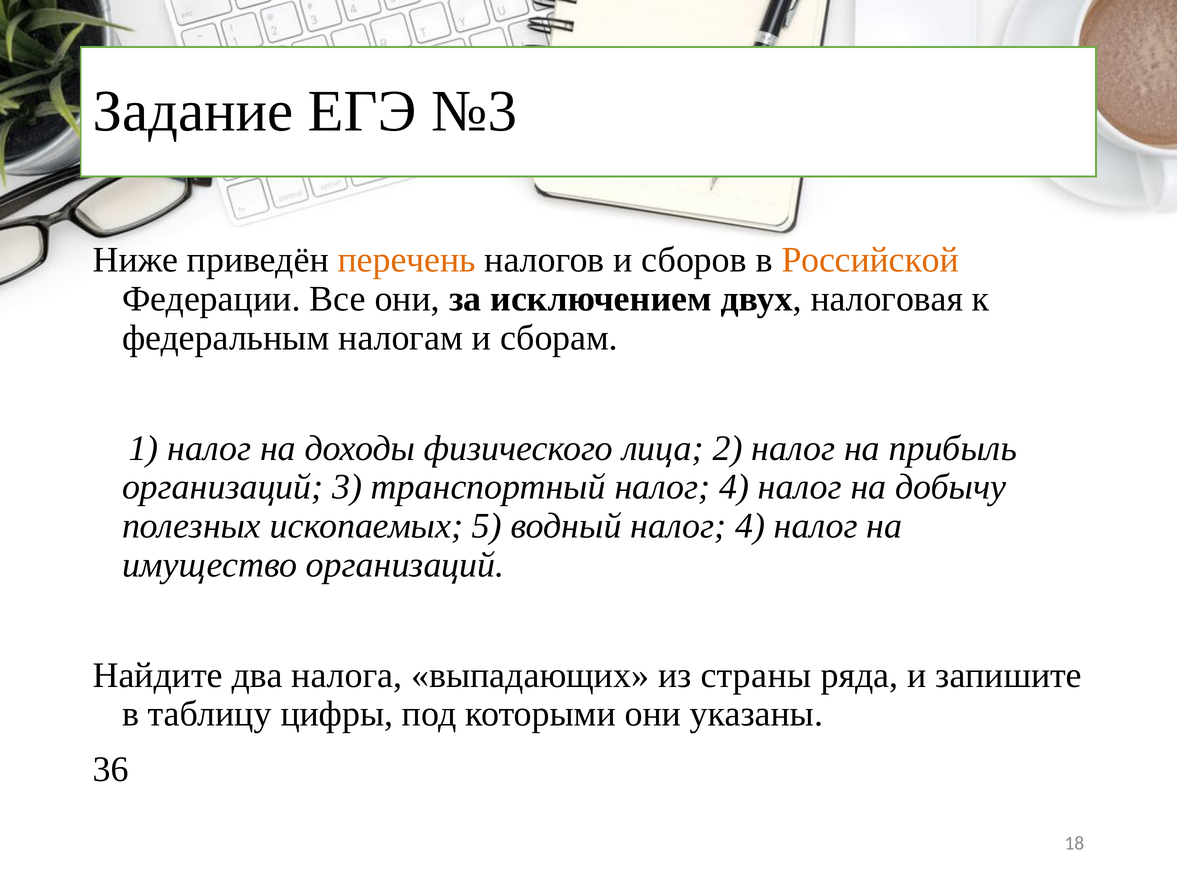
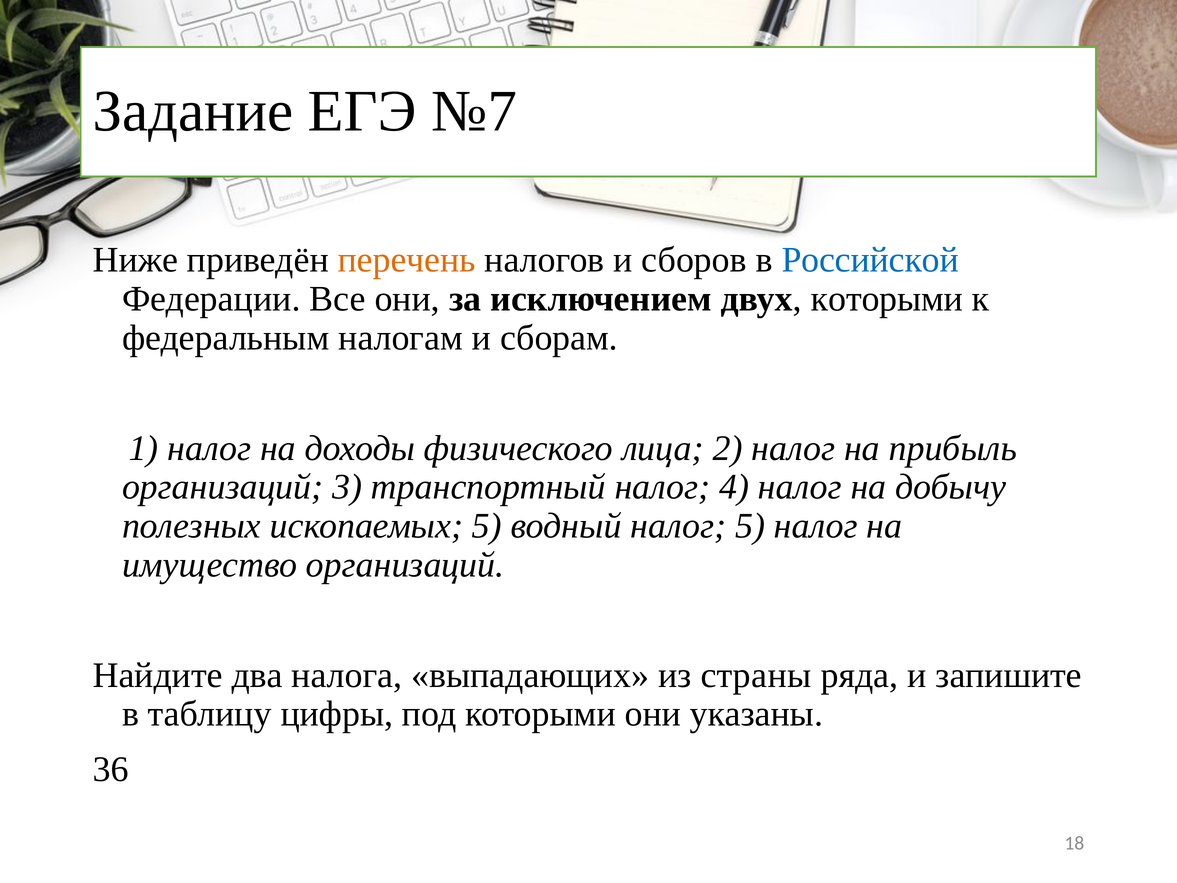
№3: №3 -> №7
Российской colour: orange -> blue
двух налоговая: налоговая -> которыми
водный налог 4: 4 -> 5
